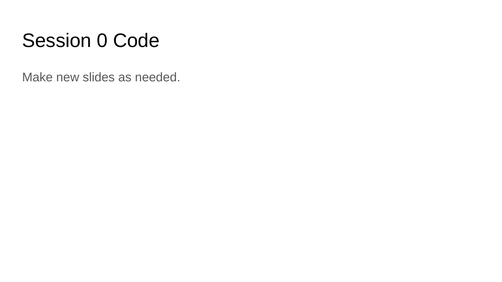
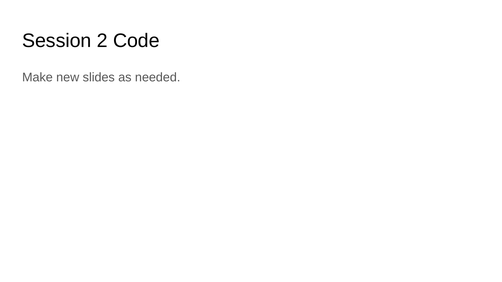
0: 0 -> 2
